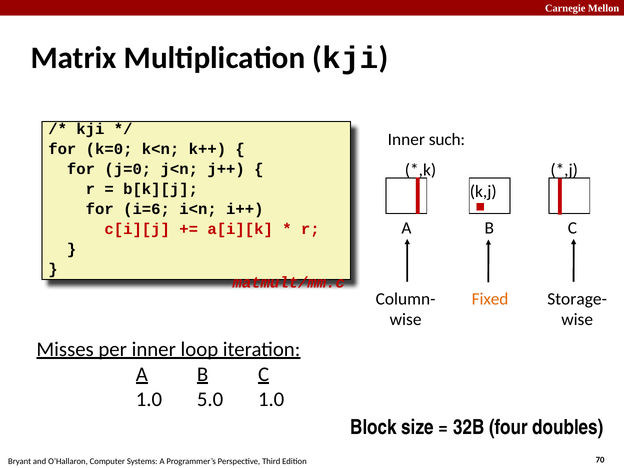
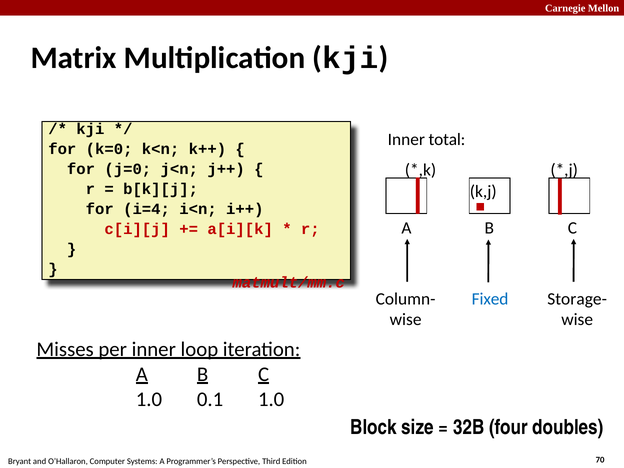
such: such -> total
i=6: i=6 -> i=4
Fixed colour: orange -> blue
5.0: 5.0 -> 0.1
